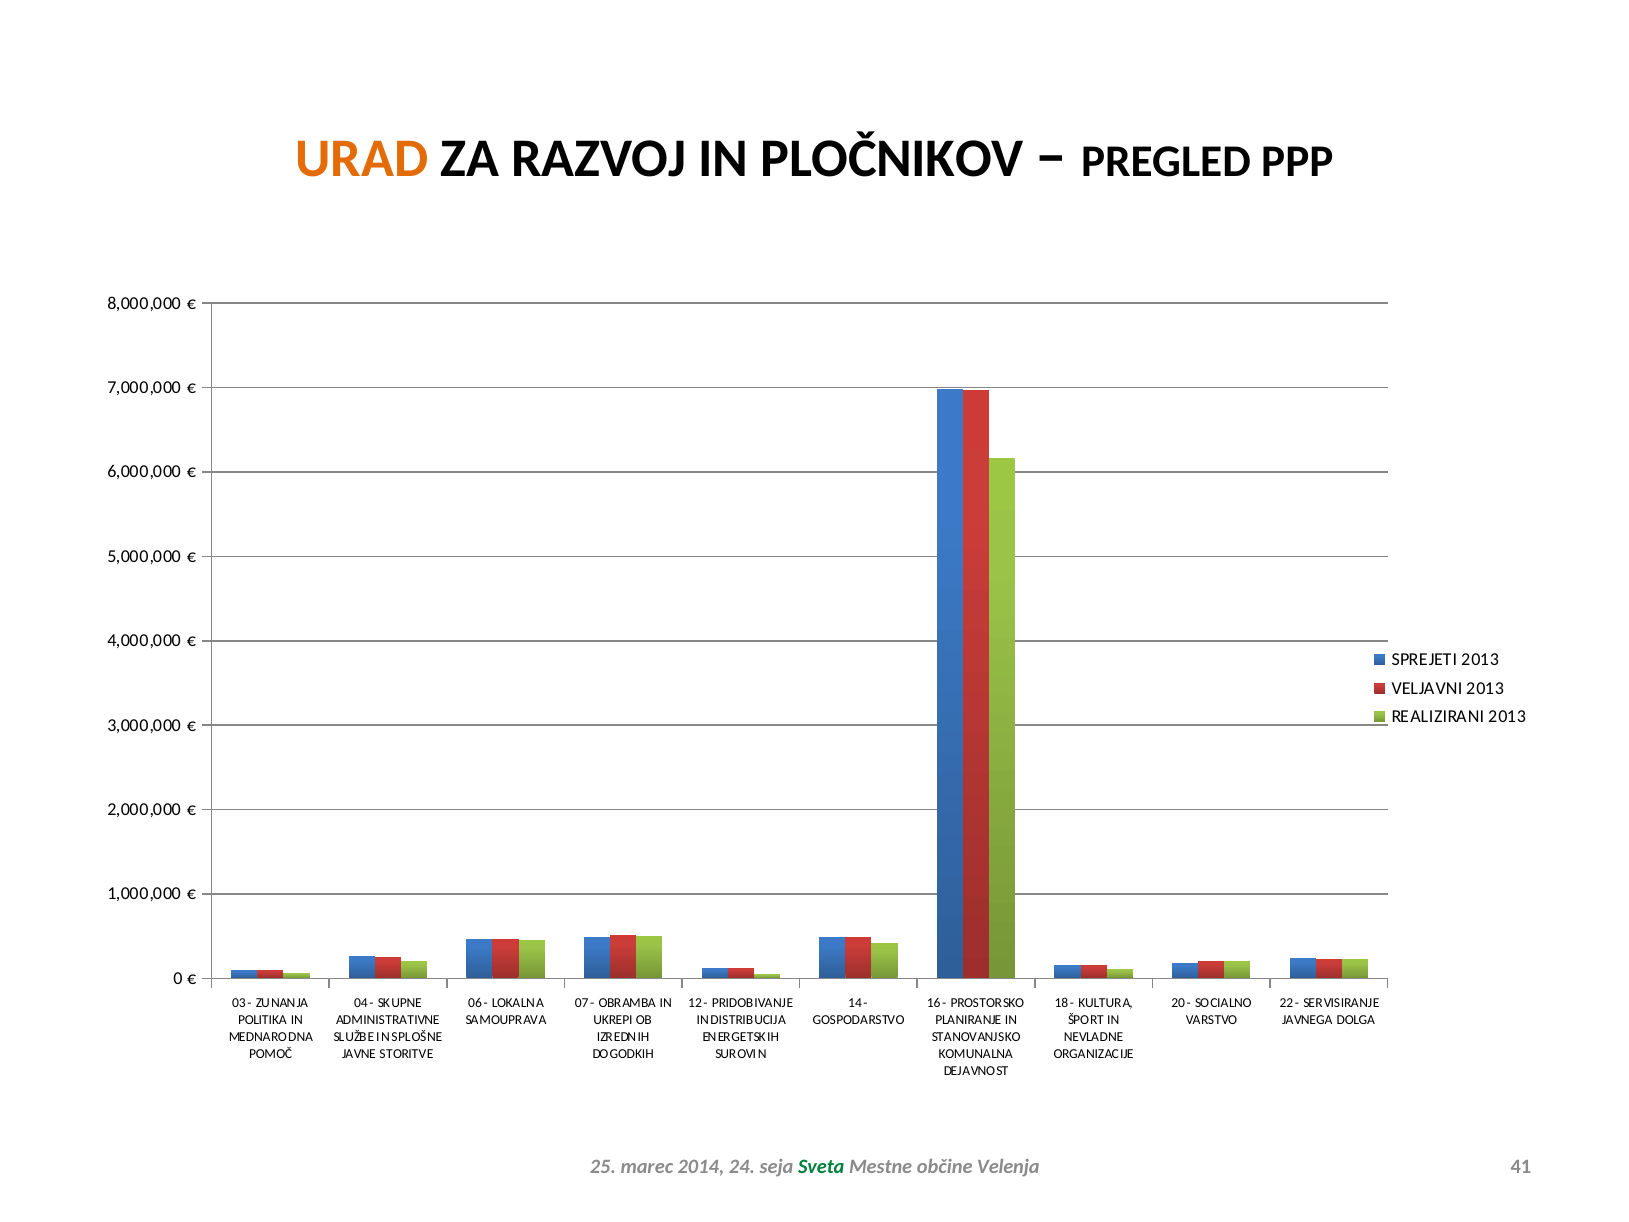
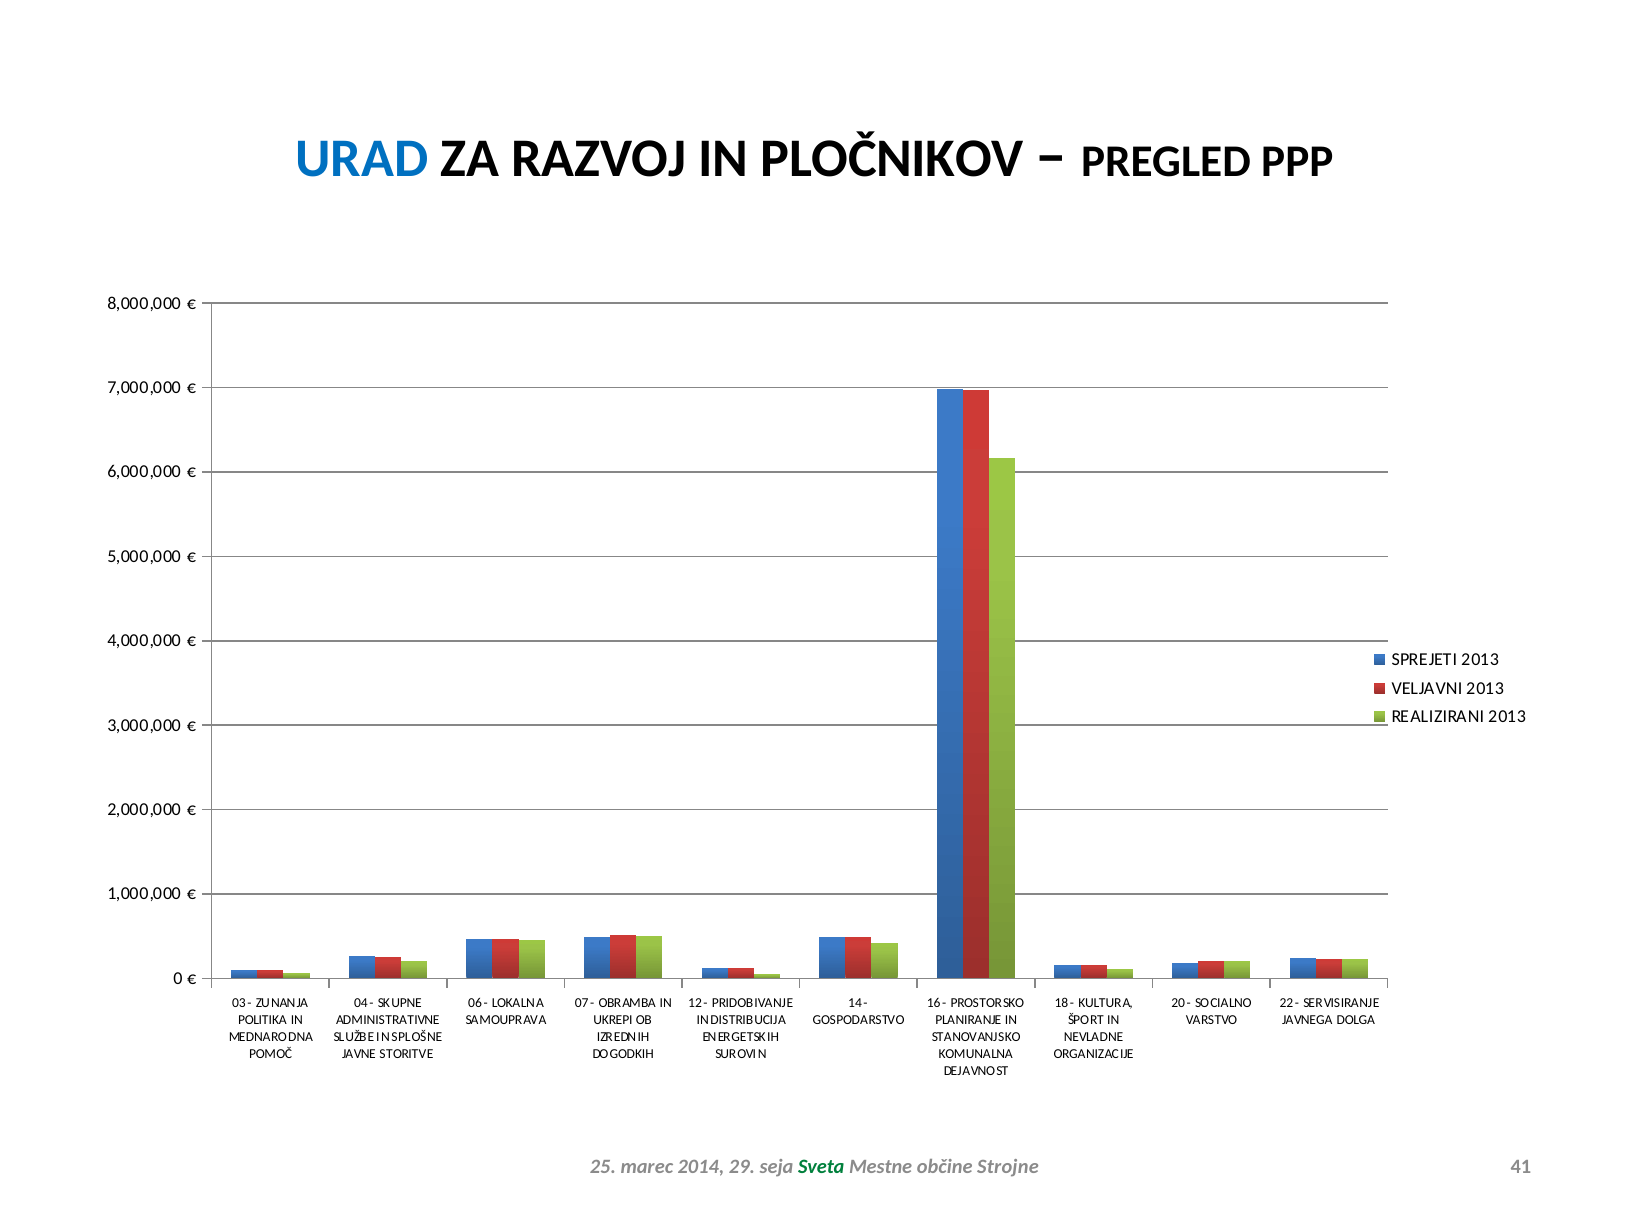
URAD colour: orange -> blue
24: 24 -> 29
Velenja: Velenja -> Strojne
